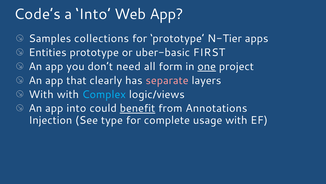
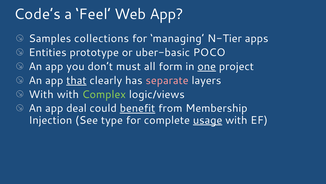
a Into: Into -> Feel
for prototype: prototype -> managing
FIRST: FIRST -> POCO
need: need -> must
that underline: none -> present
Complex colour: light blue -> light green
app into: into -> deal
Annotations: Annotations -> Membership
usage underline: none -> present
